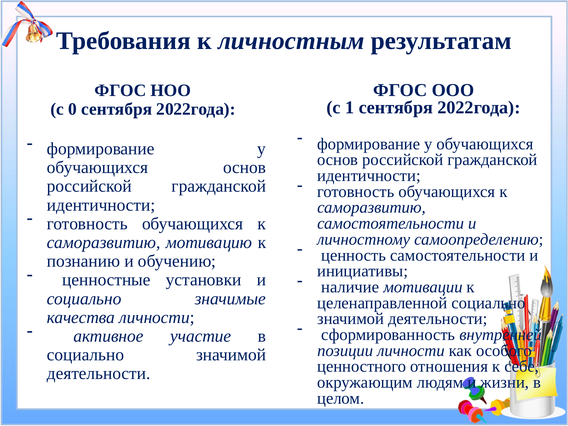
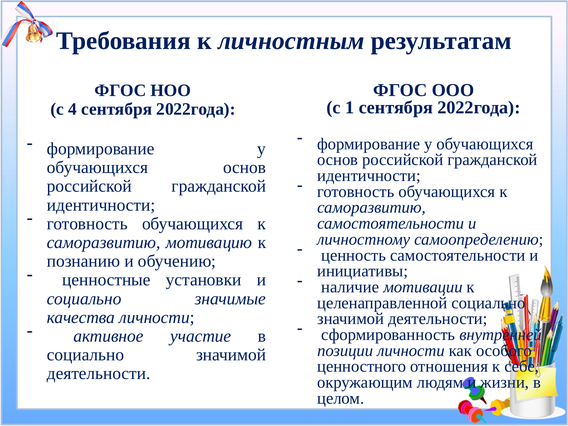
0: 0 -> 4
